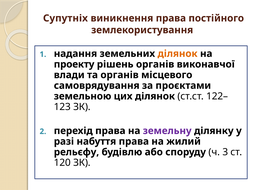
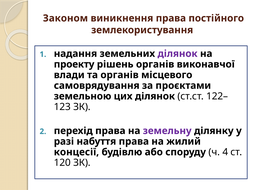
Супутніх: Супутніх -> Законом
ділянок at (178, 54) colour: orange -> purple
рельєфу: рельєфу -> концесії
3: 3 -> 4
